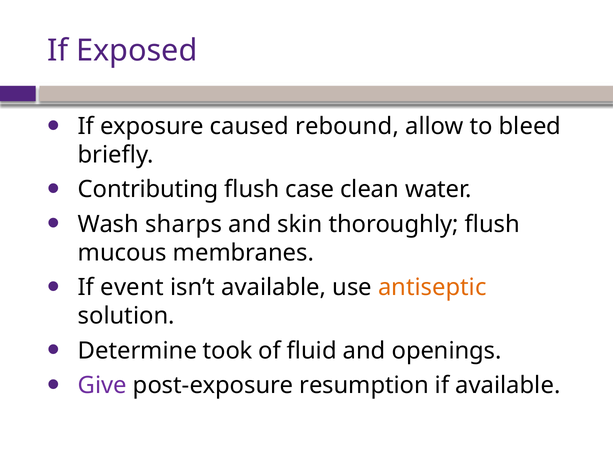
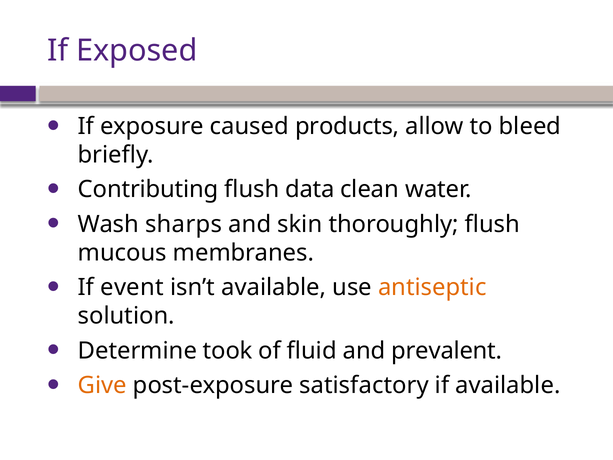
rebound: rebound -> products
case: case -> data
openings: openings -> prevalent
Give colour: purple -> orange
resumption: resumption -> satisfactory
